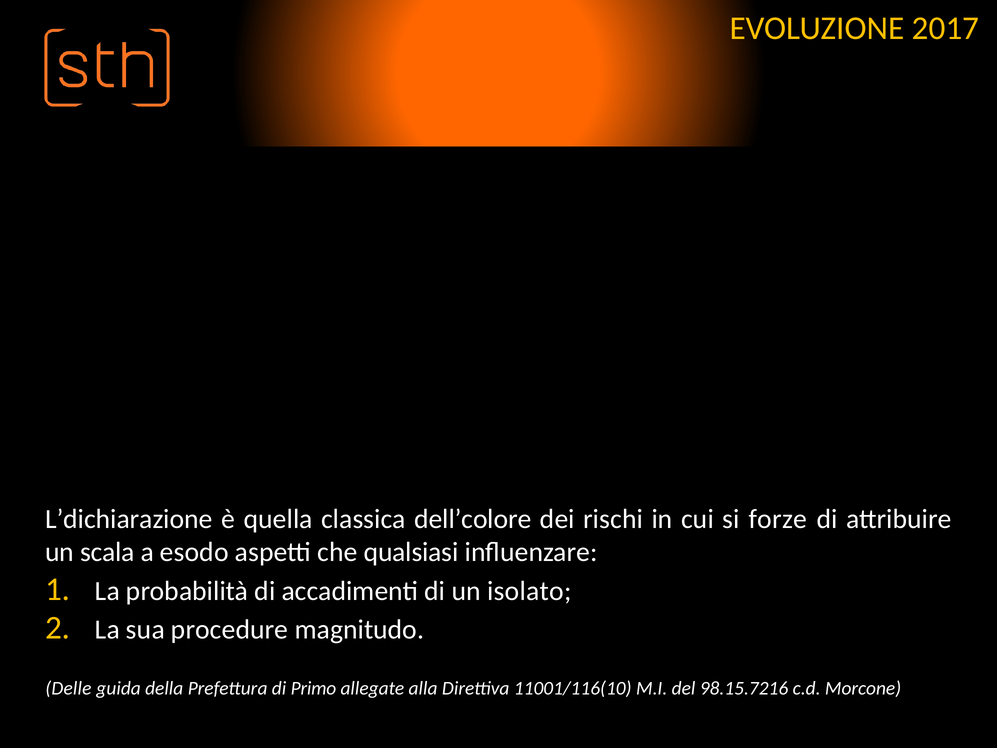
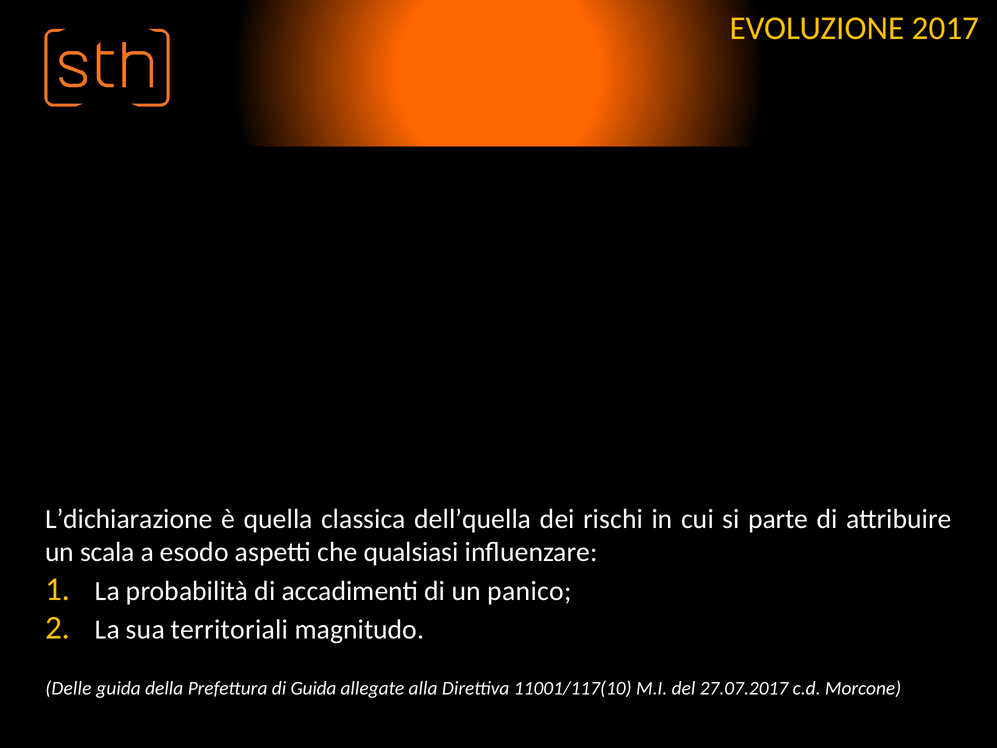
dell’colore: dell’colore -> dell’quella
forze: forze -> parte
isolato: isolato -> panico
procedure: procedure -> territoriali
di Primo: Primo -> Guida
11001/116(10: 11001/116(10 -> 11001/117(10
98.15.7216: 98.15.7216 -> 27.07.2017
